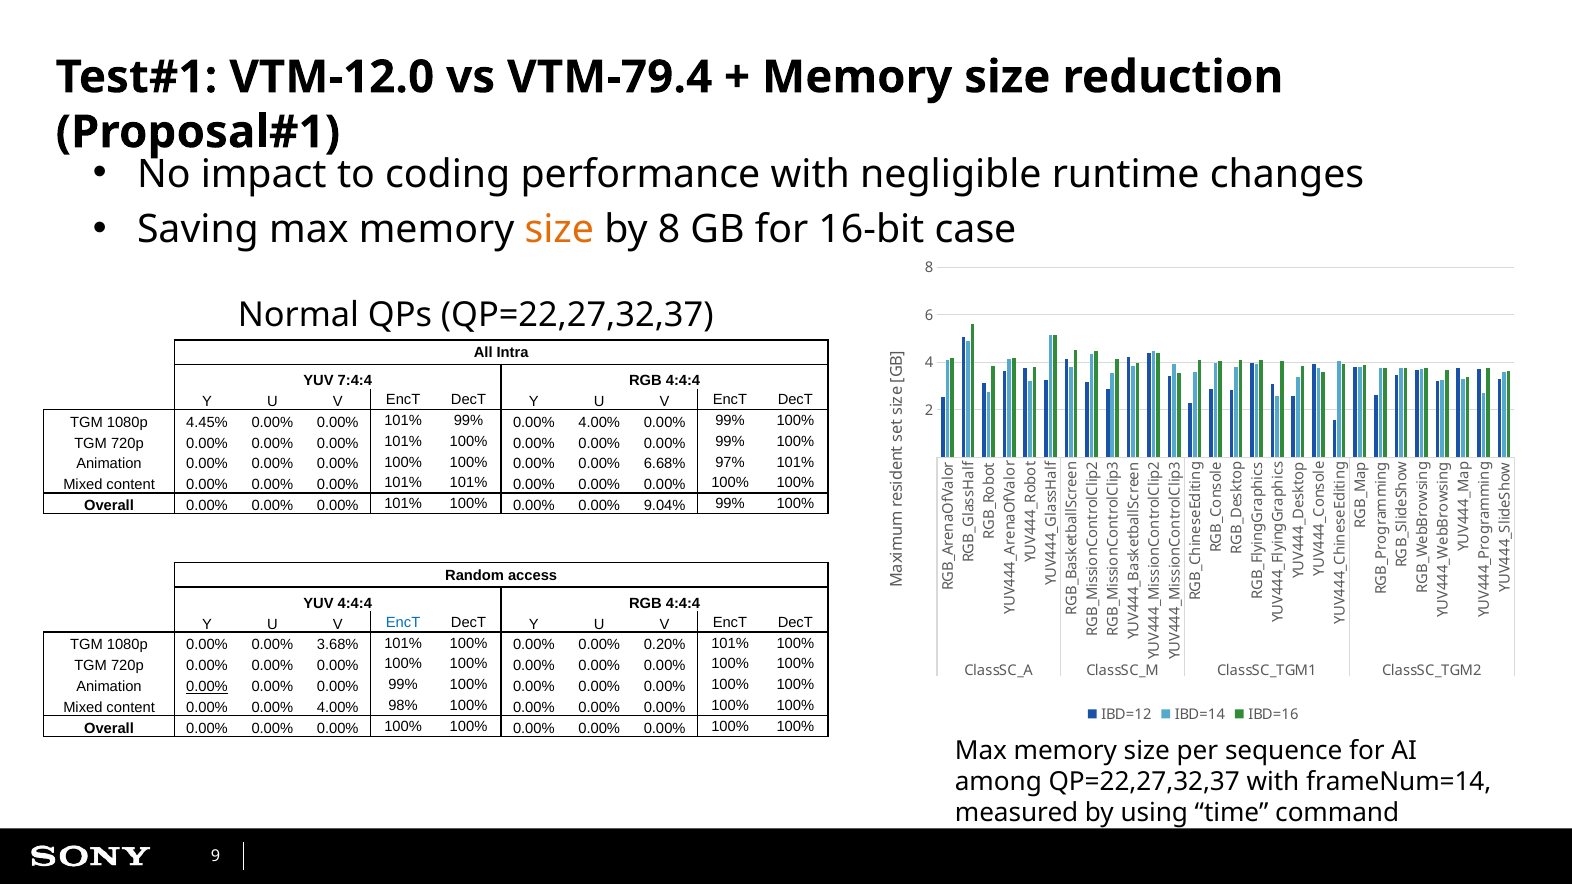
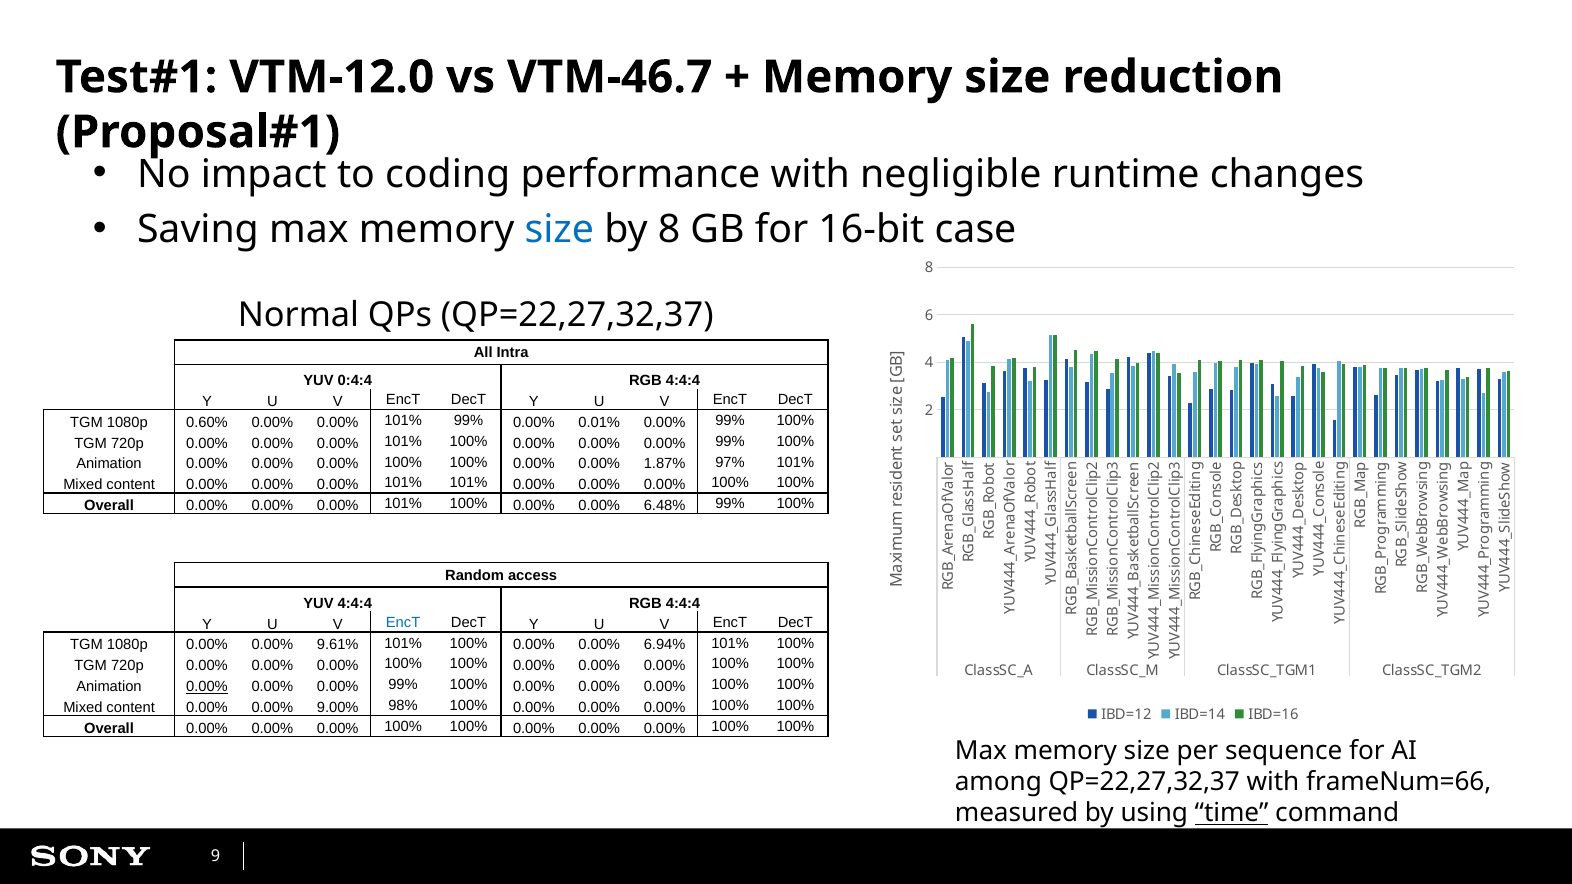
VTM-79.4: VTM-79.4 -> VTM-46.7
size at (559, 230) colour: orange -> blue
7:4:4: 7:4:4 -> 0:4:4
4.45%: 4.45% -> 0.60%
99% 0.00% 4.00%: 4.00% -> 0.01%
6.68%: 6.68% -> 1.87%
9.04%: 9.04% -> 6.48%
3.68%: 3.68% -> 9.61%
0.20%: 0.20% -> 6.94%
0.00% 0.00% 4.00%: 4.00% -> 9.00%
frameNum=14: frameNum=14 -> frameNum=66
time underline: none -> present
